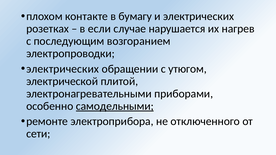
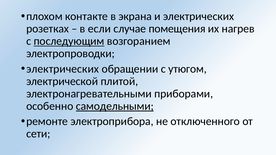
бумагу: бумагу -> экрана
нарушается: нарушается -> помещения
последующим underline: none -> present
